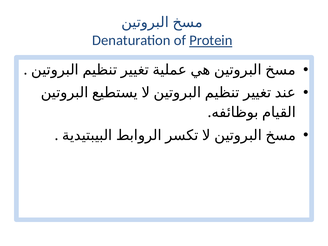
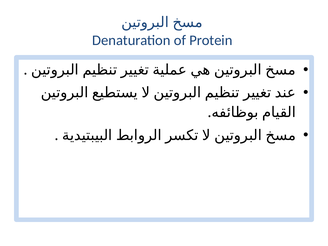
Protein underline: present -> none
